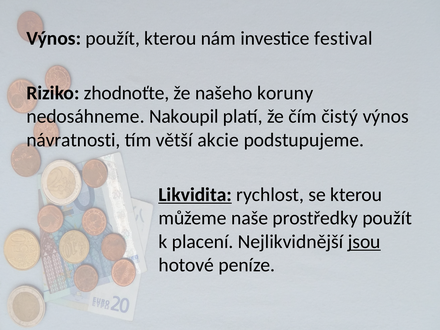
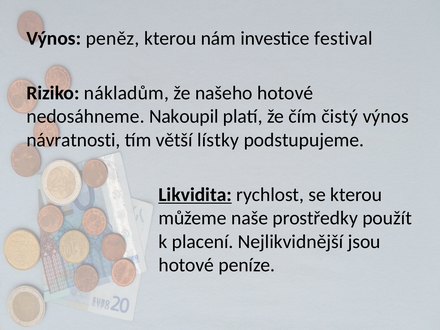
Výnos použít: použít -> peněz
zhodnoťte: zhodnoťte -> nákladům
našeho koruny: koruny -> hotové
akcie: akcie -> lístky
jsou underline: present -> none
